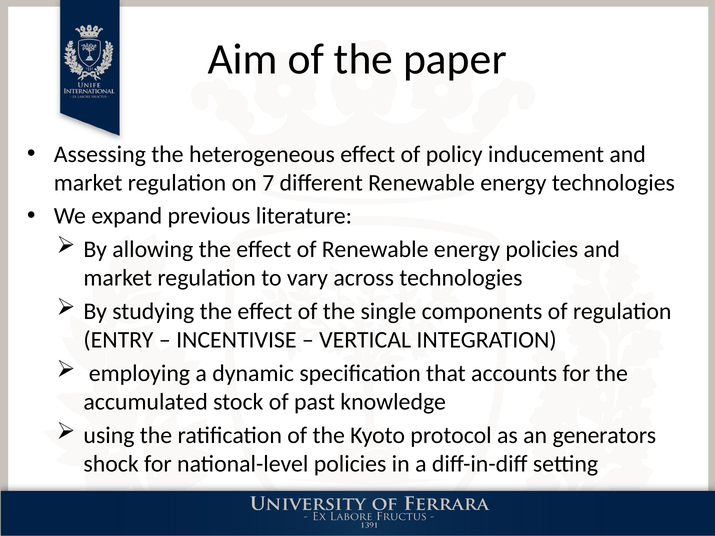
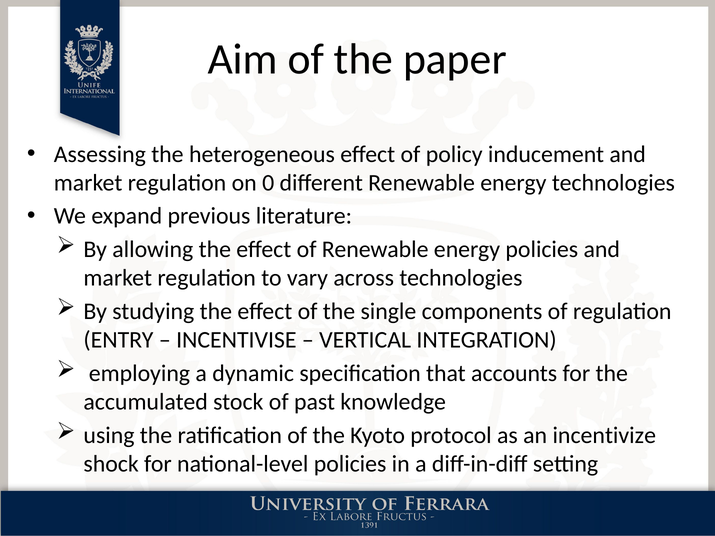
7: 7 -> 0
generators: generators -> incentivize
